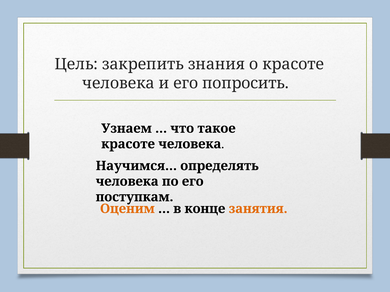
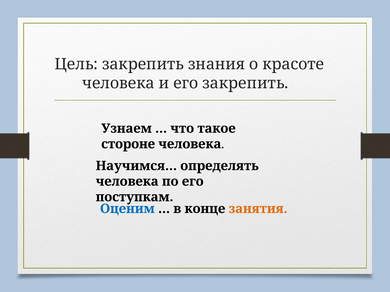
его попросить: попросить -> закрепить
красоте at (128, 144): красоте -> стороне
Оценим colour: orange -> blue
